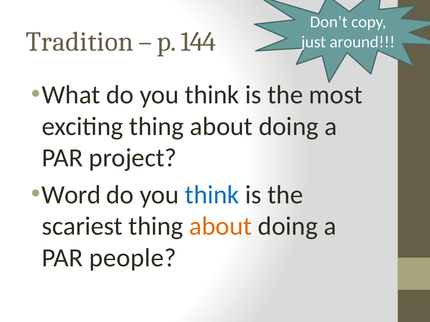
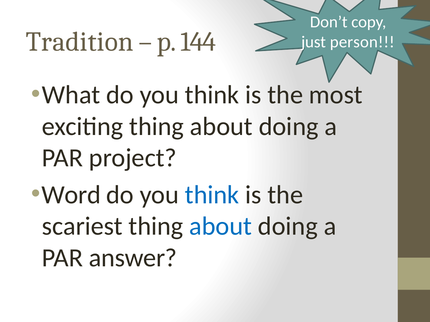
around: around -> person
about at (221, 227) colour: orange -> blue
people: people -> answer
